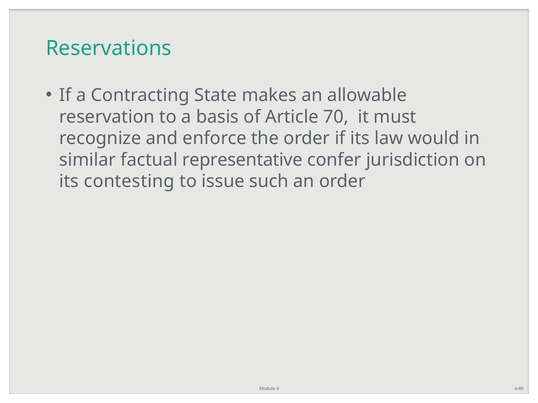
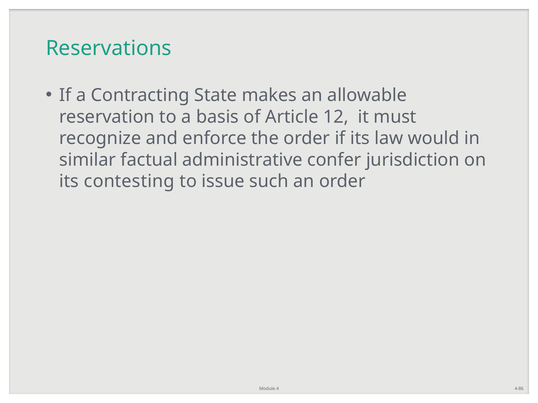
70: 70 -> 12
representative: representative -> administrative
